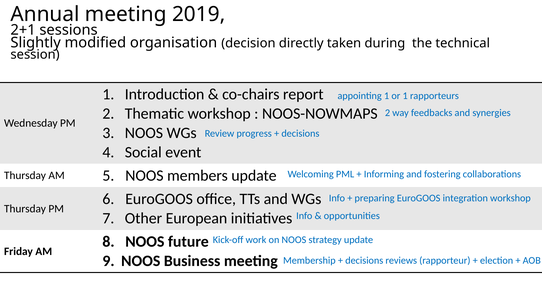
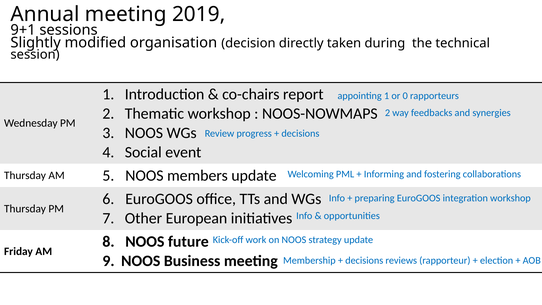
2+1: 2+1 -> 9+1
or 1: 1 -> 0
